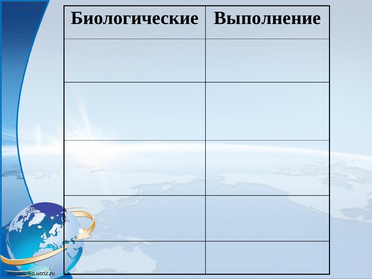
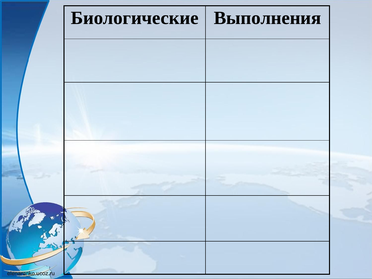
Выполнение: Выполнение -> Выполнения
